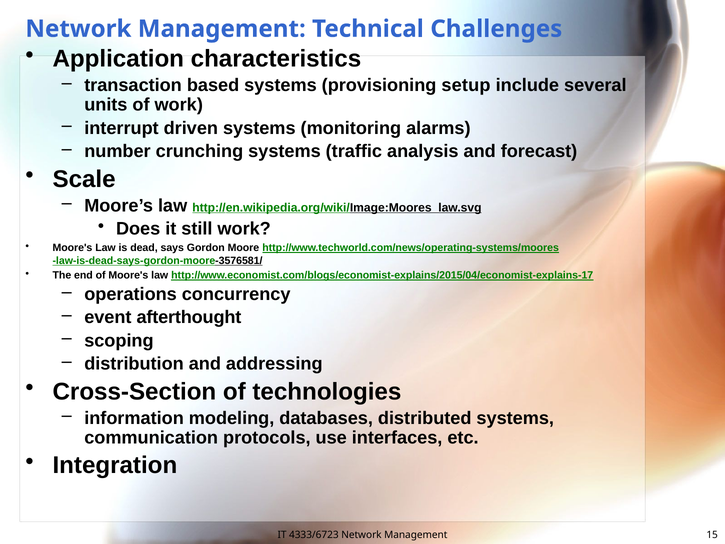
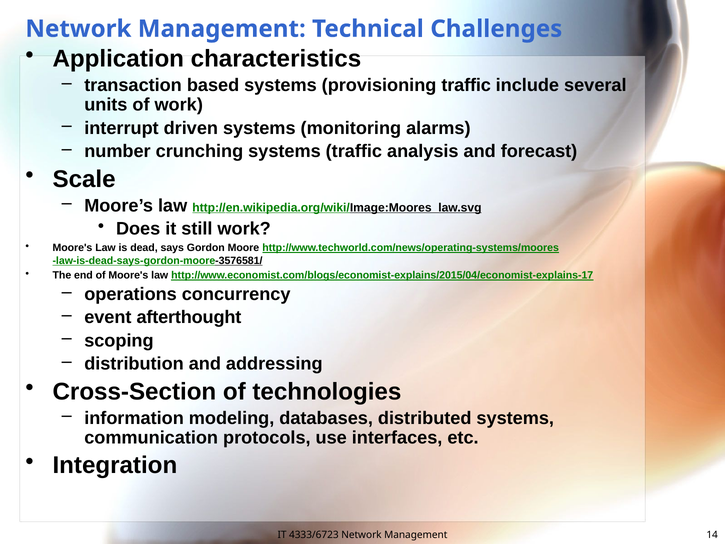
provisioning setup: setup -> traffic
15: 15 -> 14
